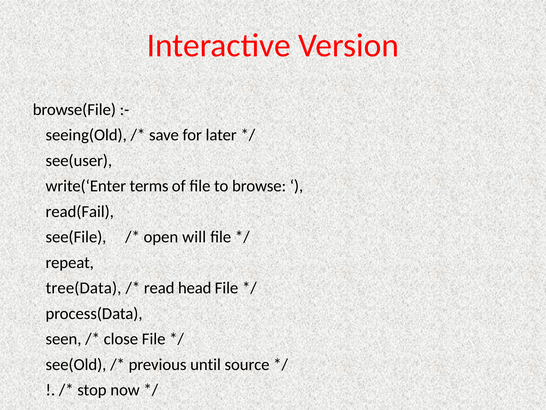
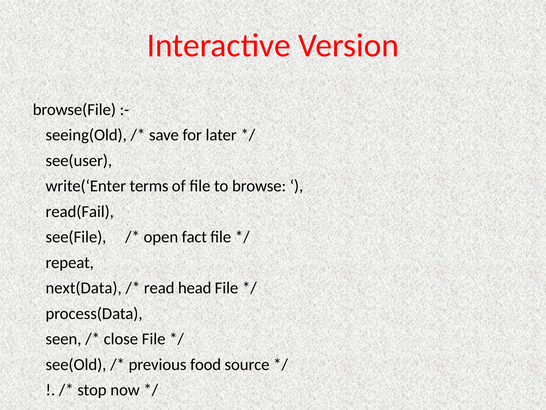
will: will -> fact
tree(Data: tree(Data -> next(Data
until: until -> food
